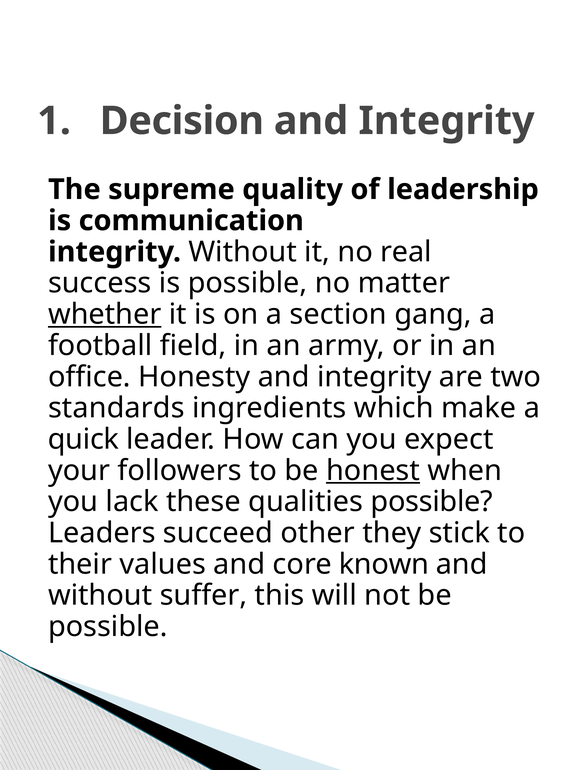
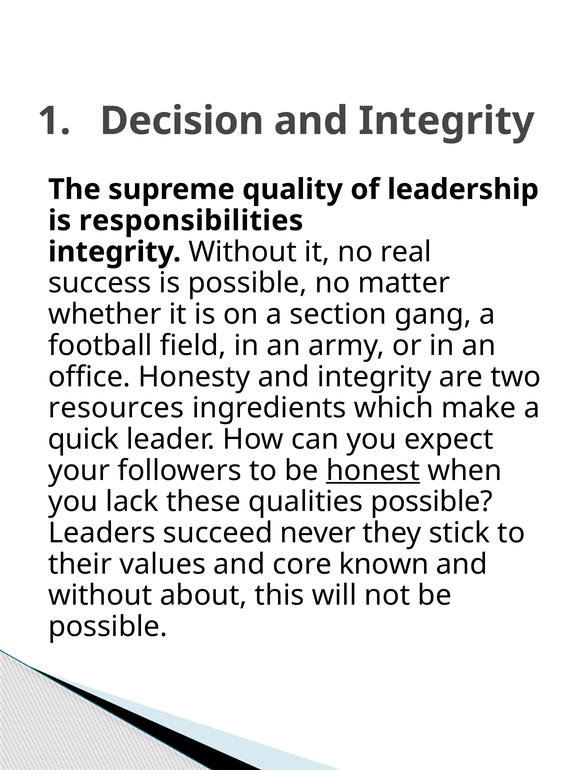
communication: communication -> responsibilities
whether underline: present -> none
standards: standards -> resources
other: other -> never
suffer: suffer -> about
